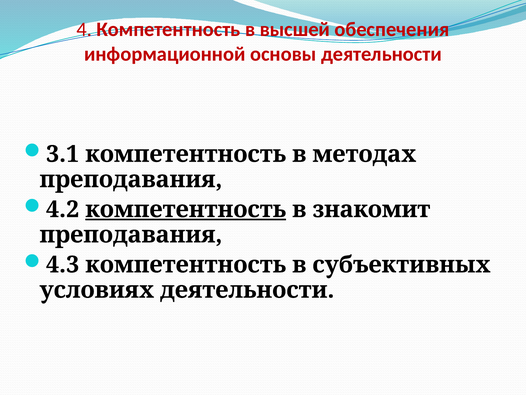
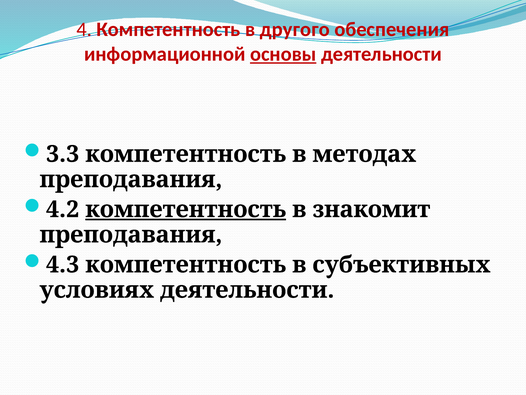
высшей: высшей -> другого
основы underline: none -> present
3.1: 3.1 -> 3.3
